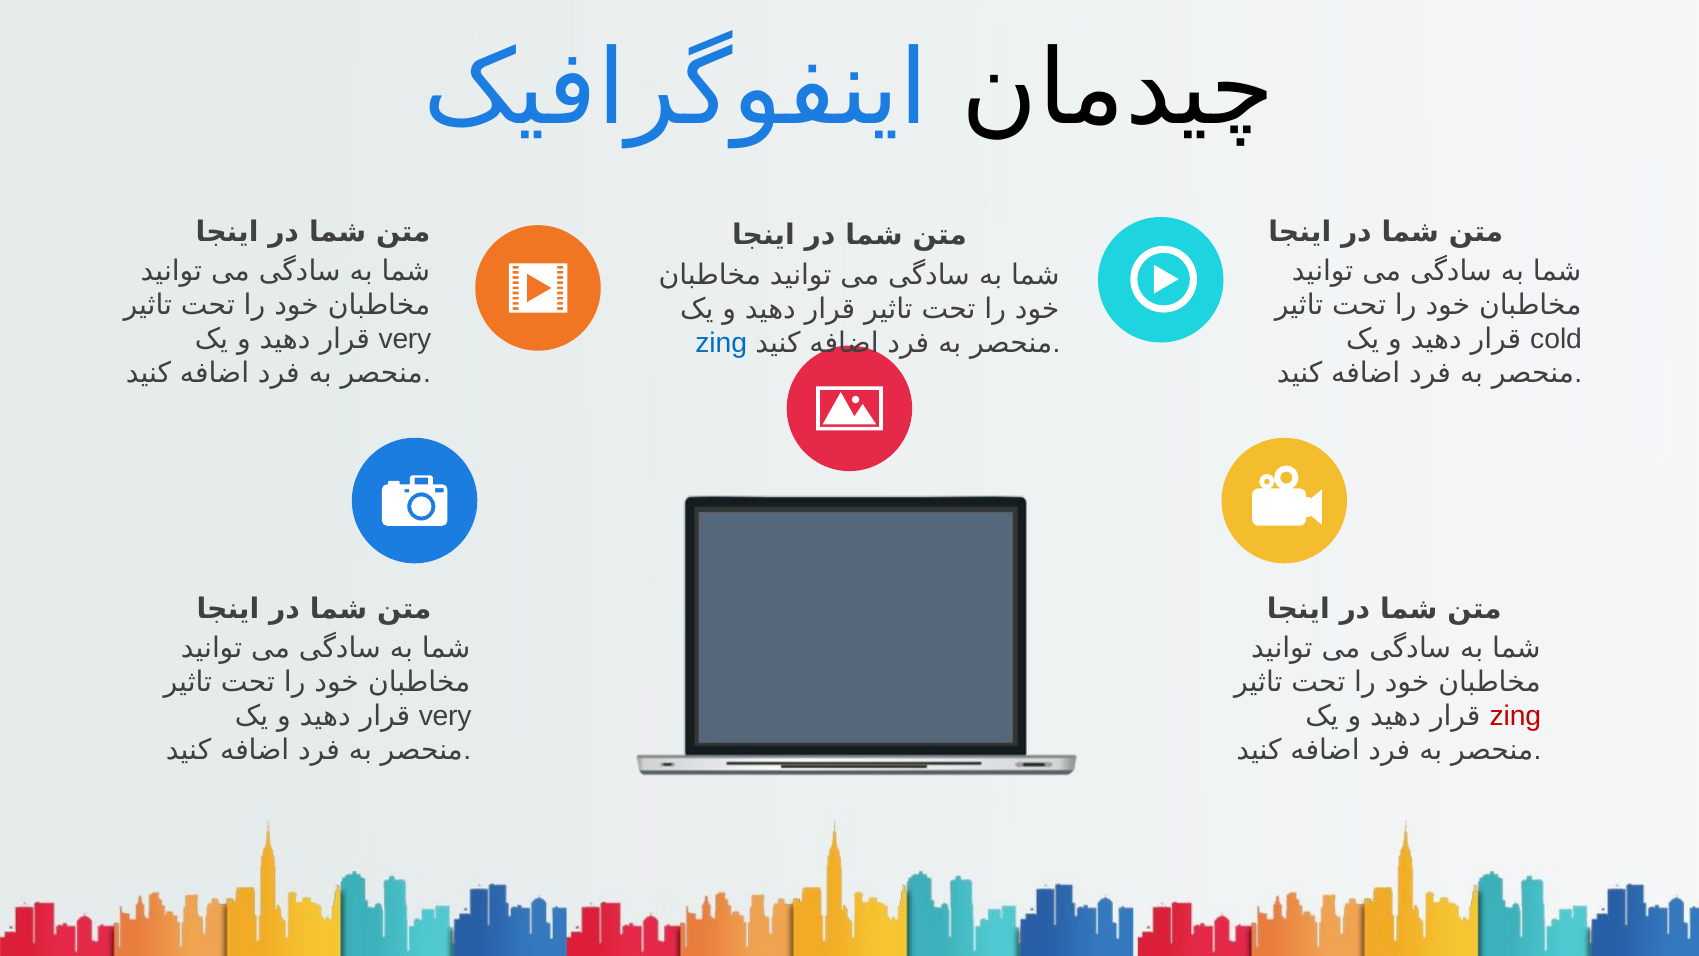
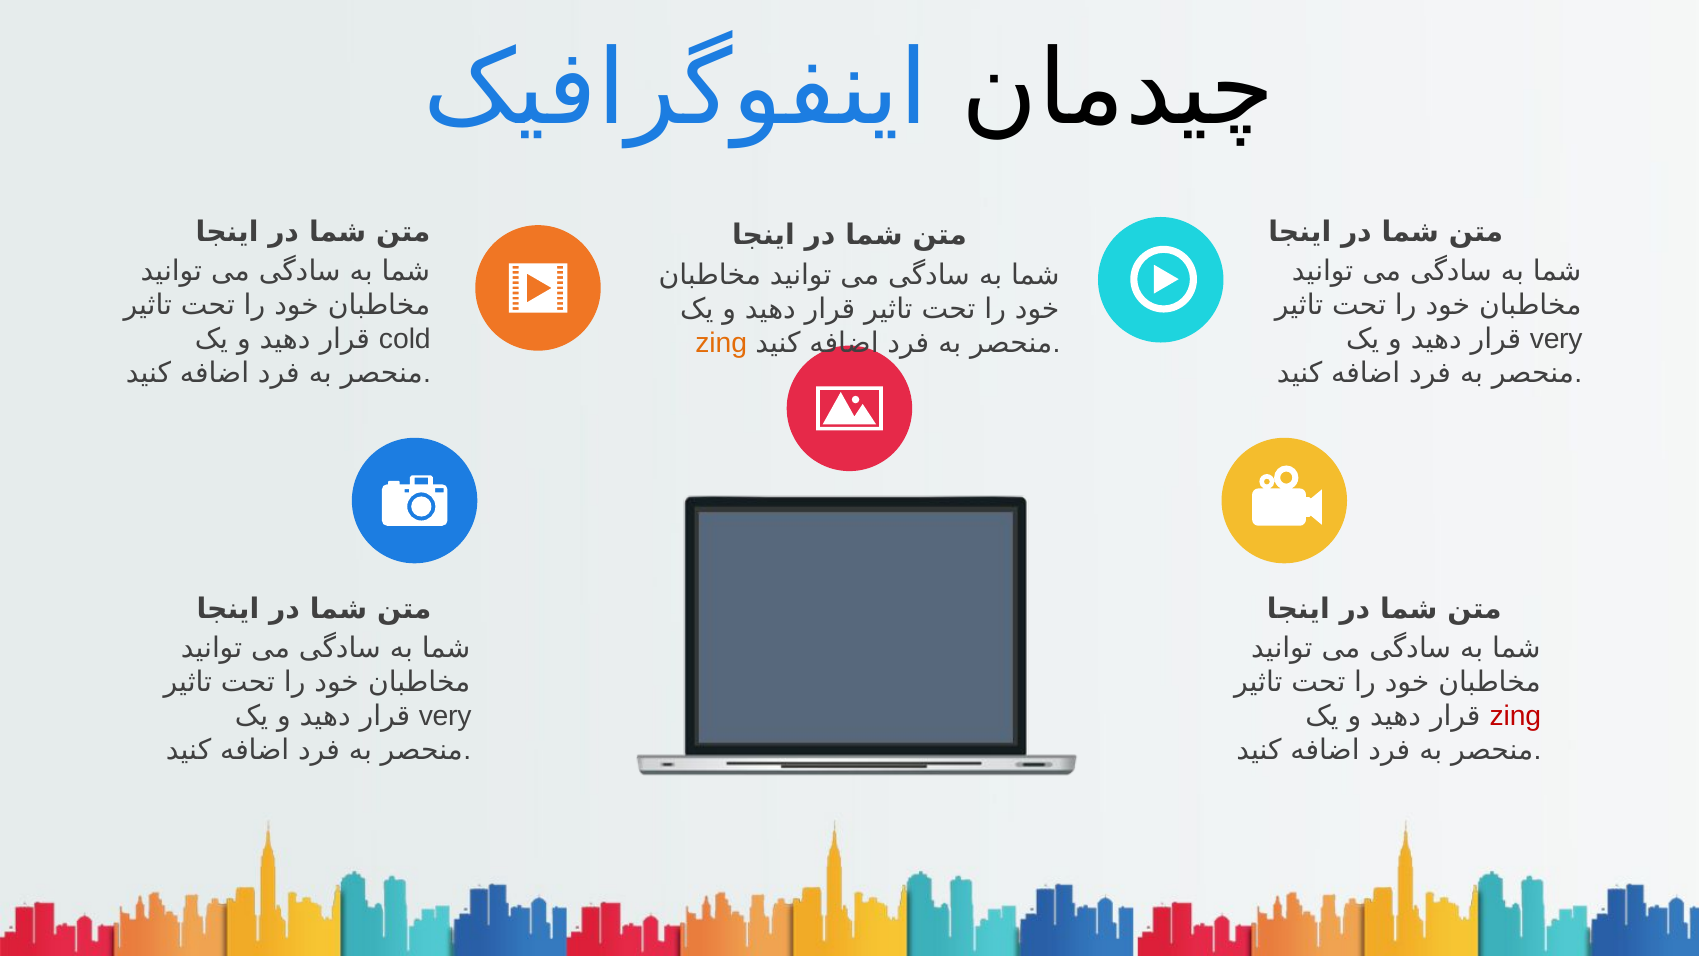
very at (405, 339): very -> cold
cold at (1556, 339): cold -> very
zing at (721, 343) colour: blue -> orange
